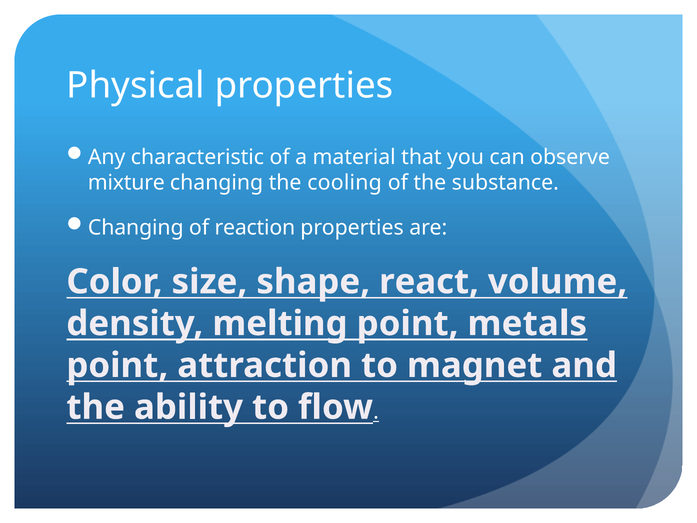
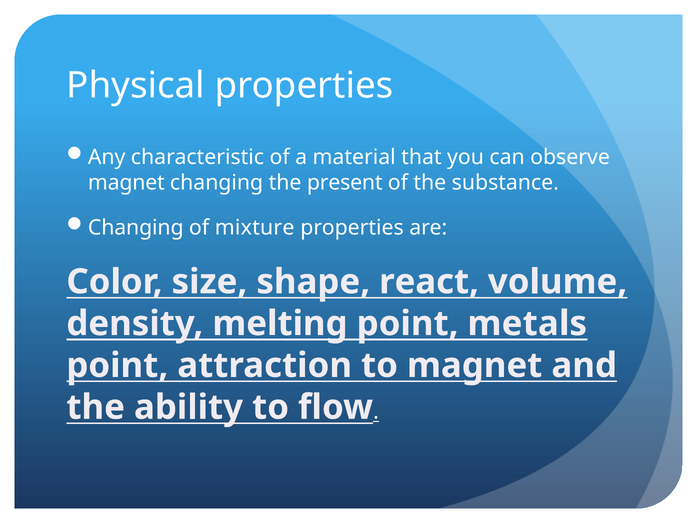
mixture at (126, 183): mixture -> magnet
cooling: cooling -> present
reaction: reaction -> mixture
